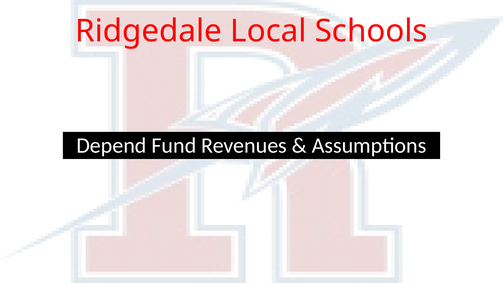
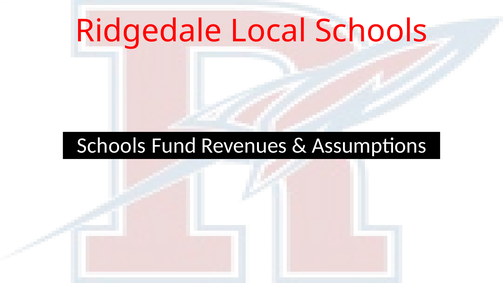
Depend at (111, 145): Depend -> Schools
